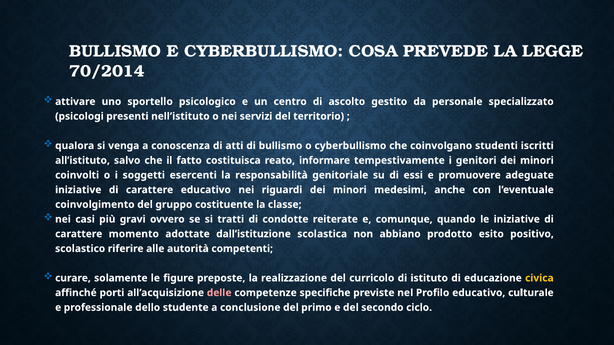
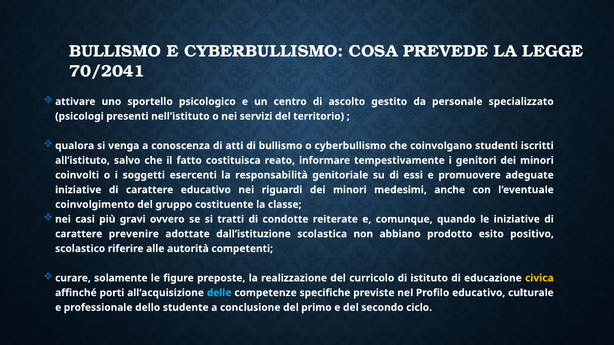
70/2014: 70/2014 -> 70/2041
momento: momento -> prevenire
delle colour: pink -> light blue
